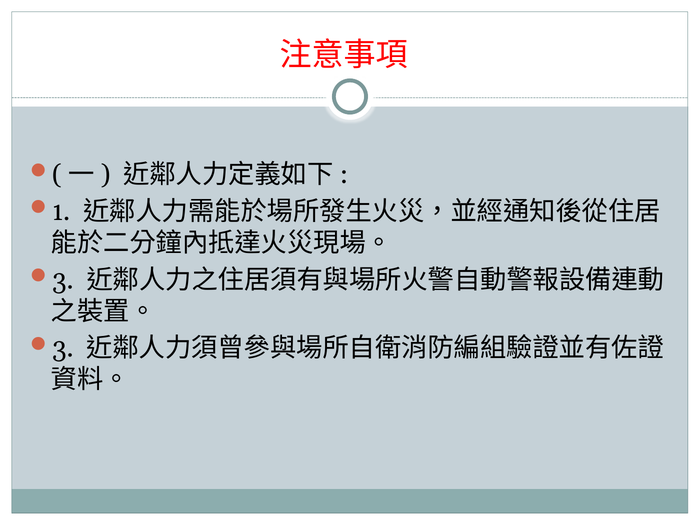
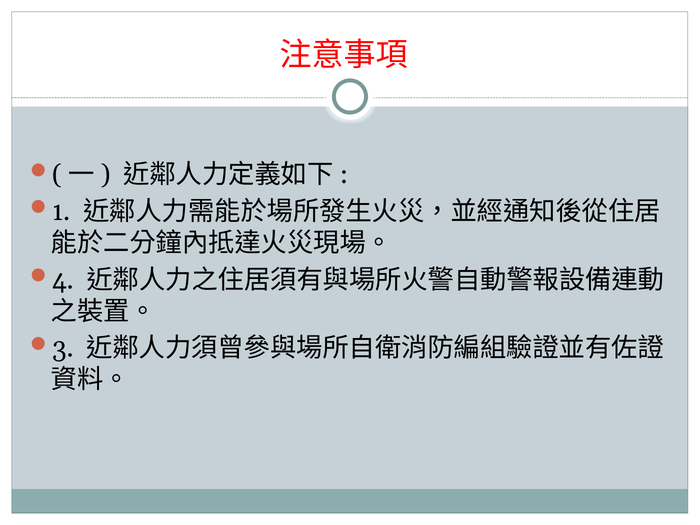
3 at (63, 280): 3 -> 4
